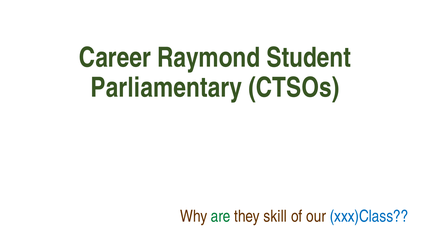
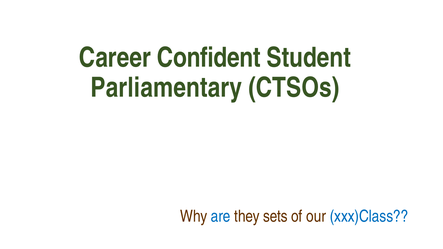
Raymond: Raymond -> Confident
are colour: green -> blue
skill: skill -> sets
